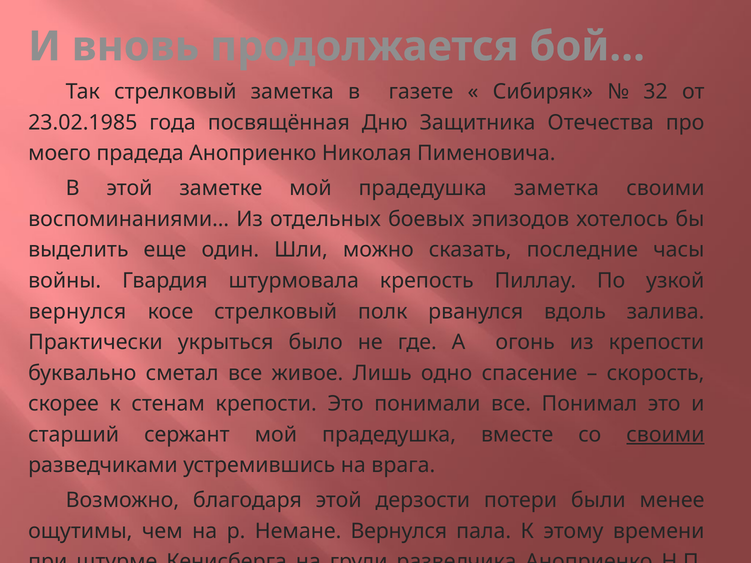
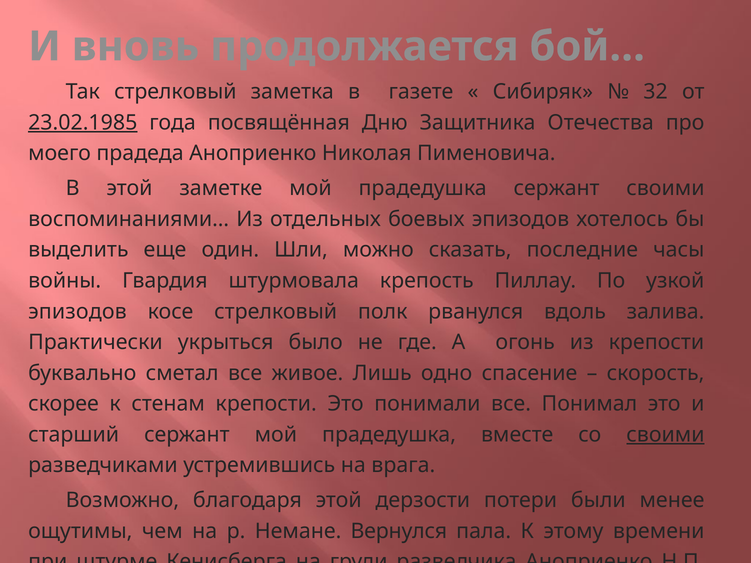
23.02.1985 underline: none -> present
прадедушка заметка: заметка -> сержант
вернулся at (77, 312): вернулся -> эпизодов
